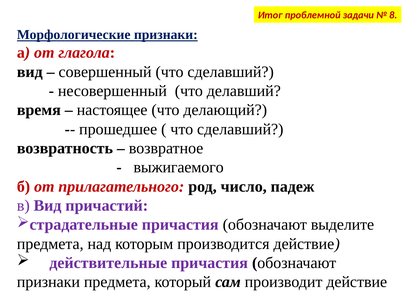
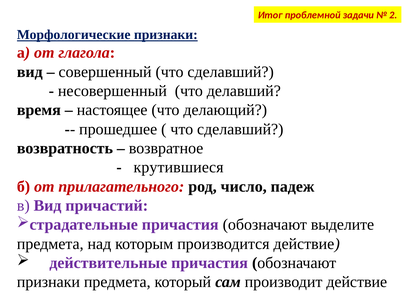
8: 8 -> 2
выжигаемого: выжигаемого -> крутившиеся
